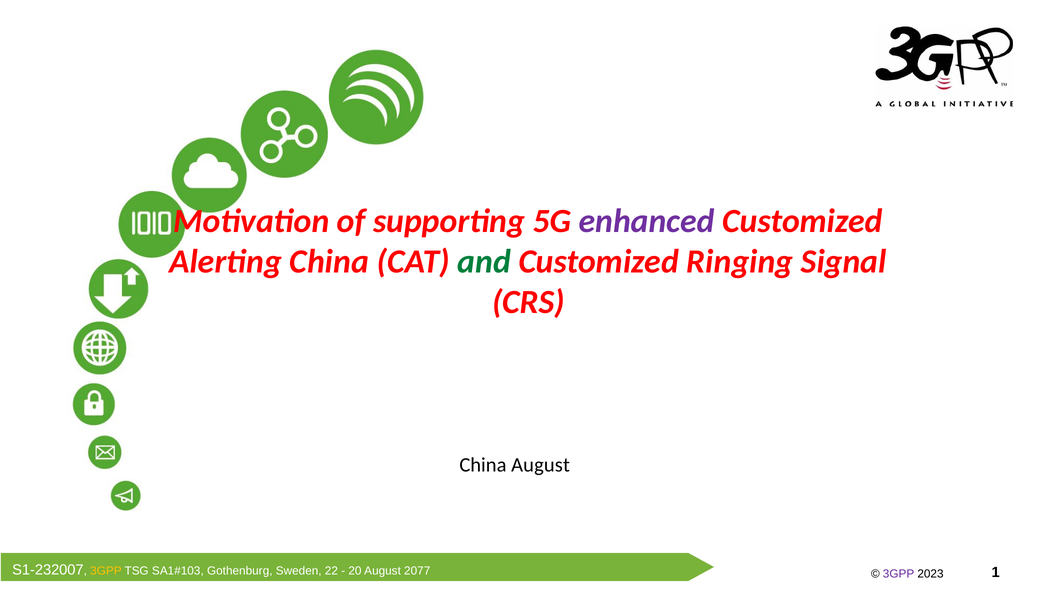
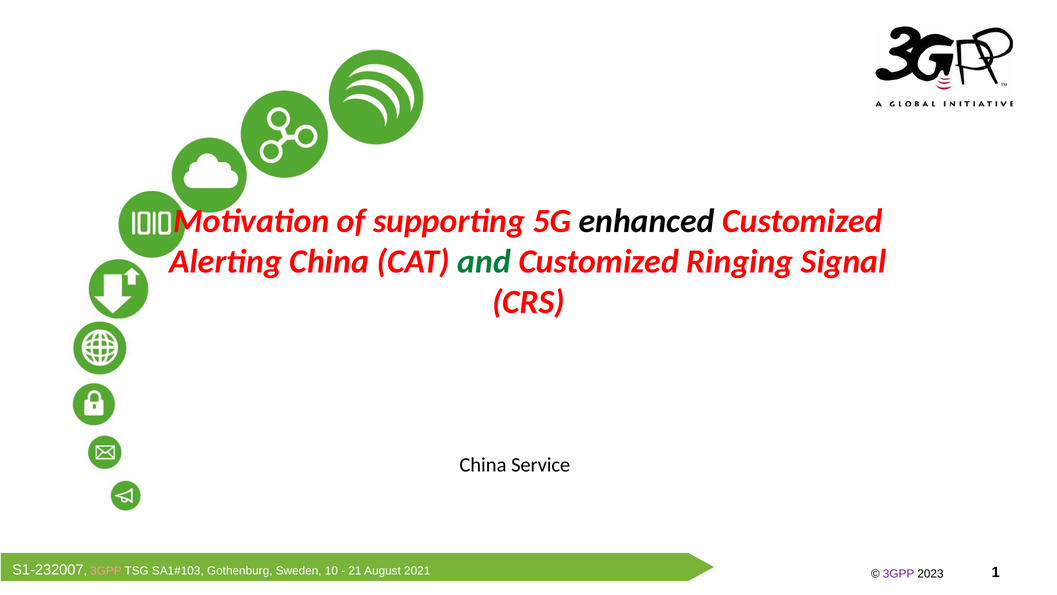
enhanced colour: purple -> black
China August: August -> Service
3GPP at (106, 570) colour: yellow -> pink
22: 22 -> 10
20: 20 -> 21
2077: 2077 -> 2021
